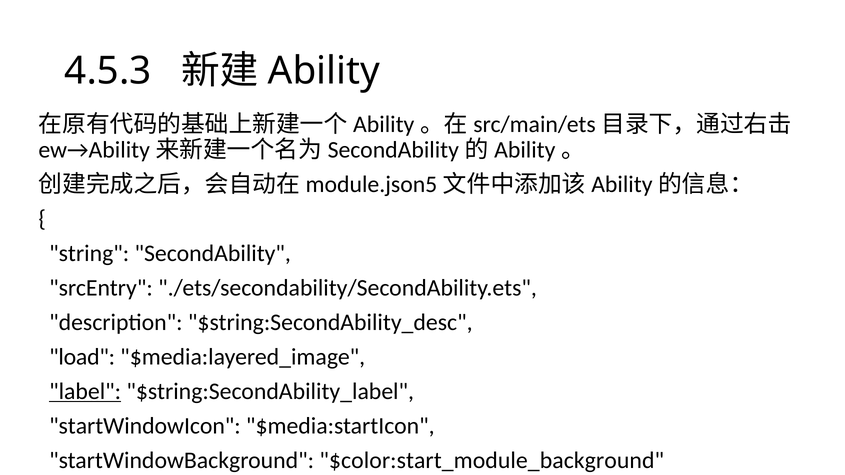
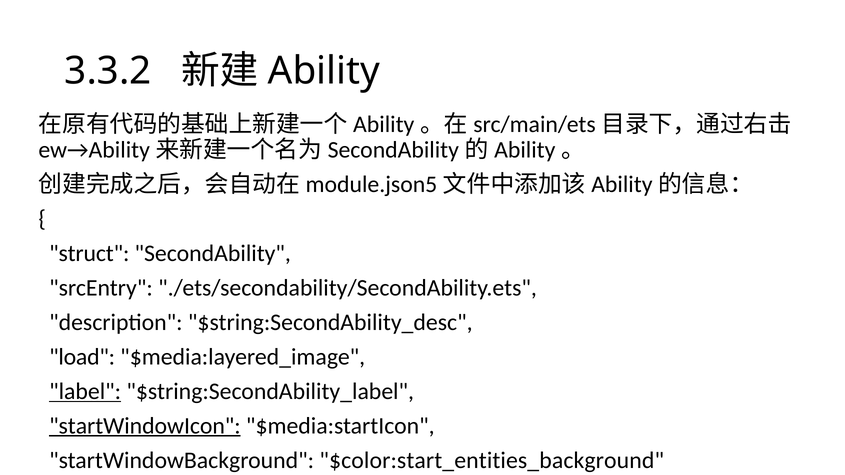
4.5.3: 4.5.3 -> 3.3.2
string: string -> struct
startWindowIcon underline: none -> present
$color:start_module_background: $color:start_module_background -> $color:start_entities_background
